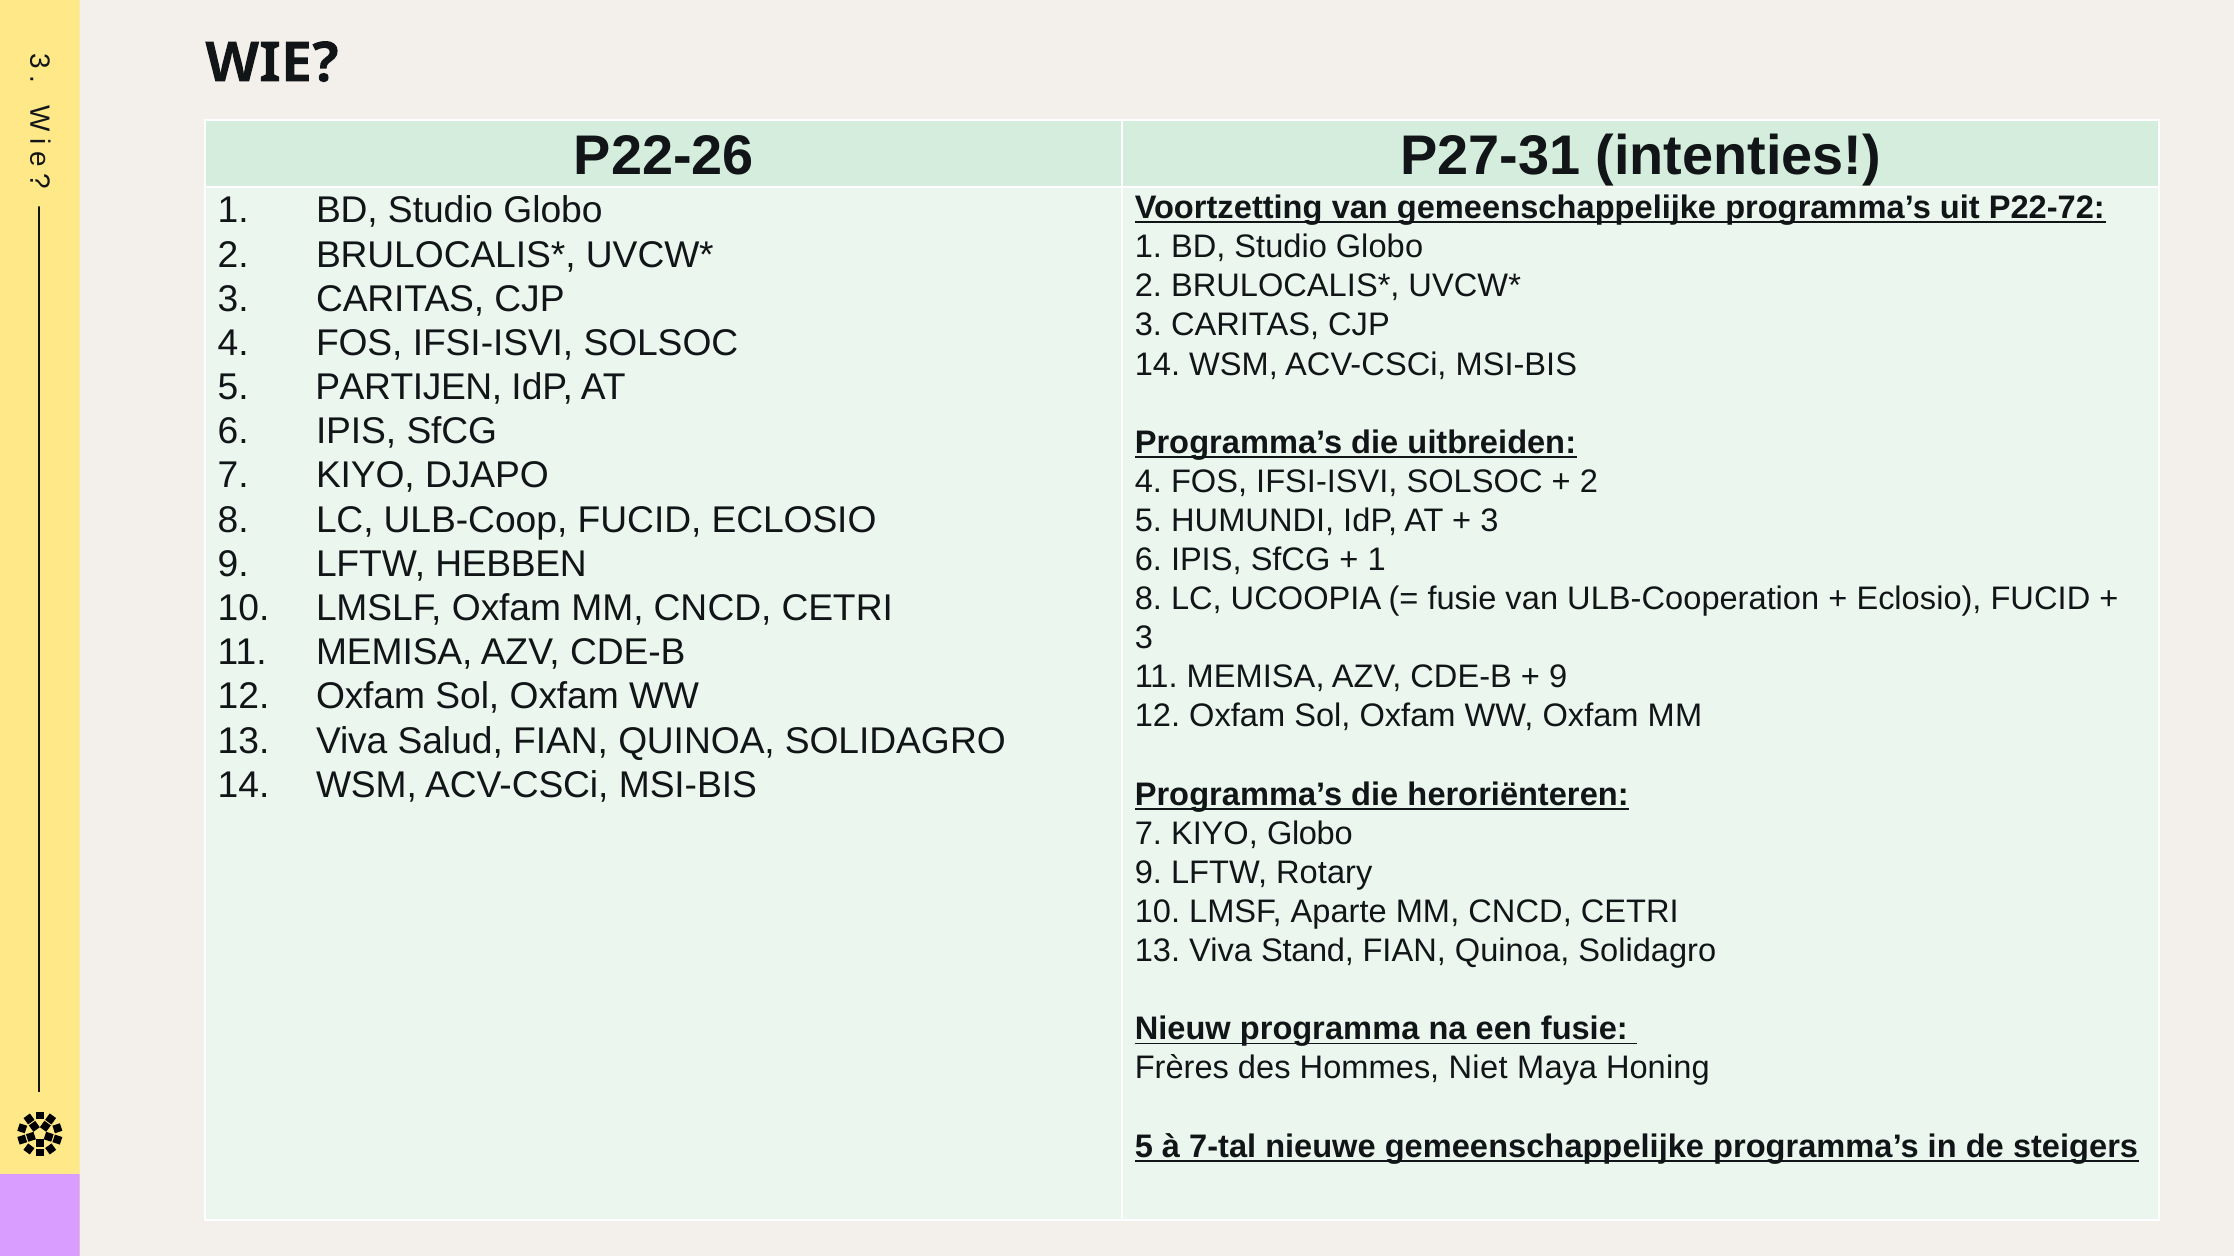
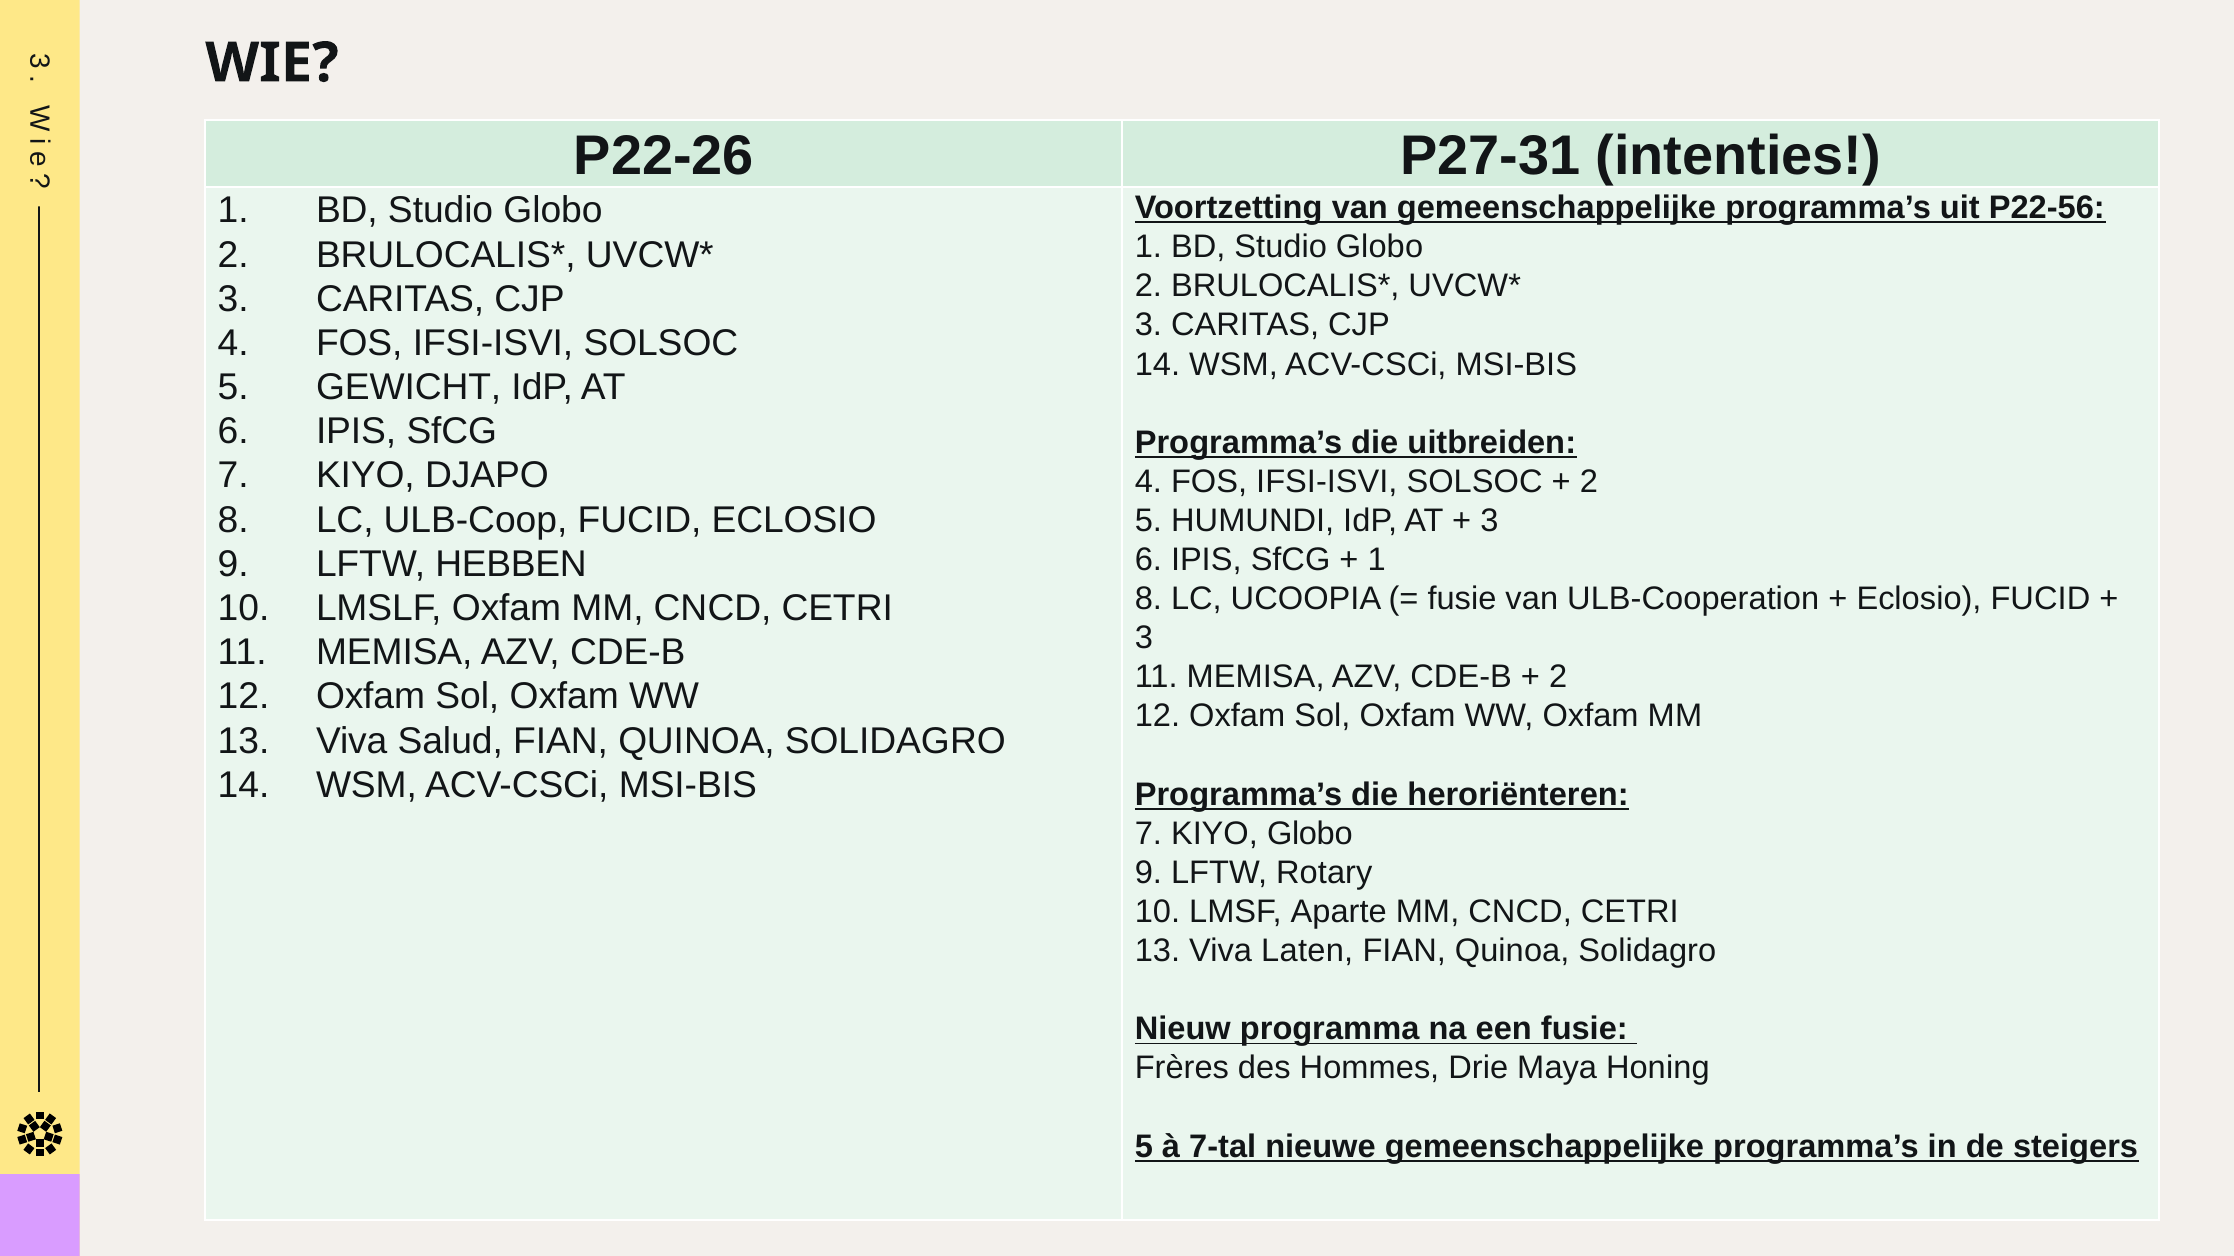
P22-72: P22-72 -> P22-56
PARTIJEN: PARTIJEN -> GEWICHT
9 at (1558, 677): 9 -> 2
Stand: Stand -> Laten
Niet: Niet -> Drie
